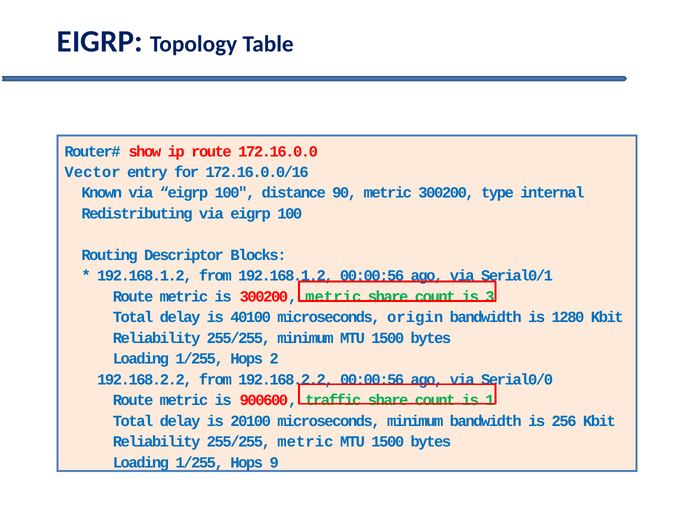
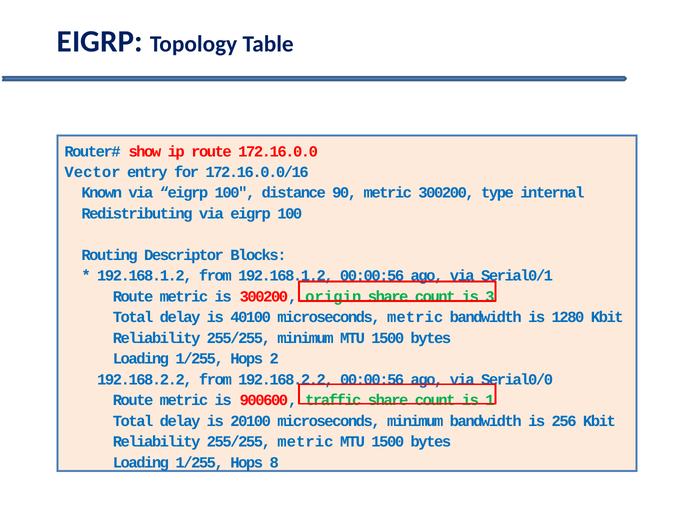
300200 metric: metric -> origin
microseconds origin: origin -> metric
9: 9 -> 8
